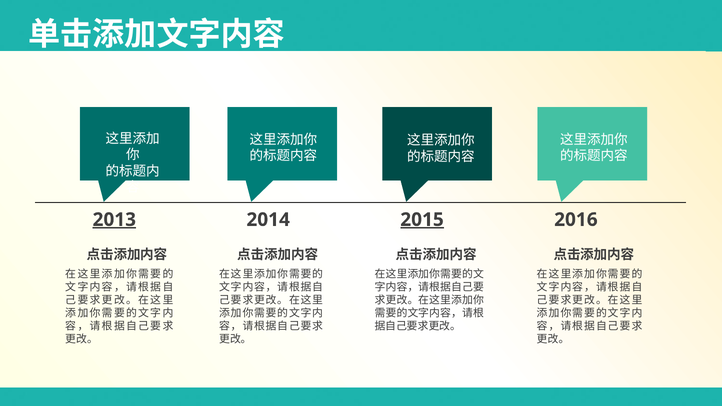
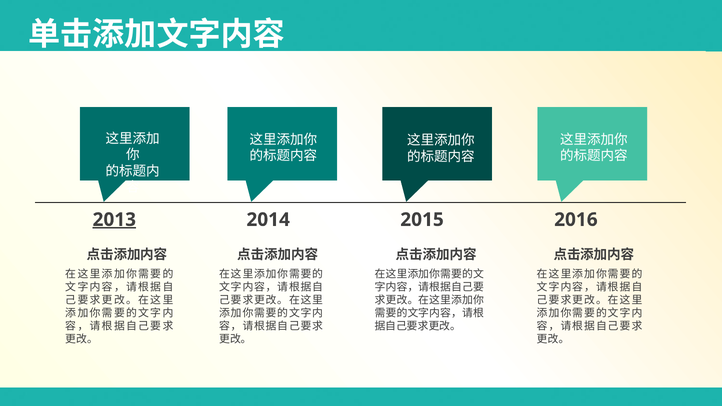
2015 underline: present -> none
